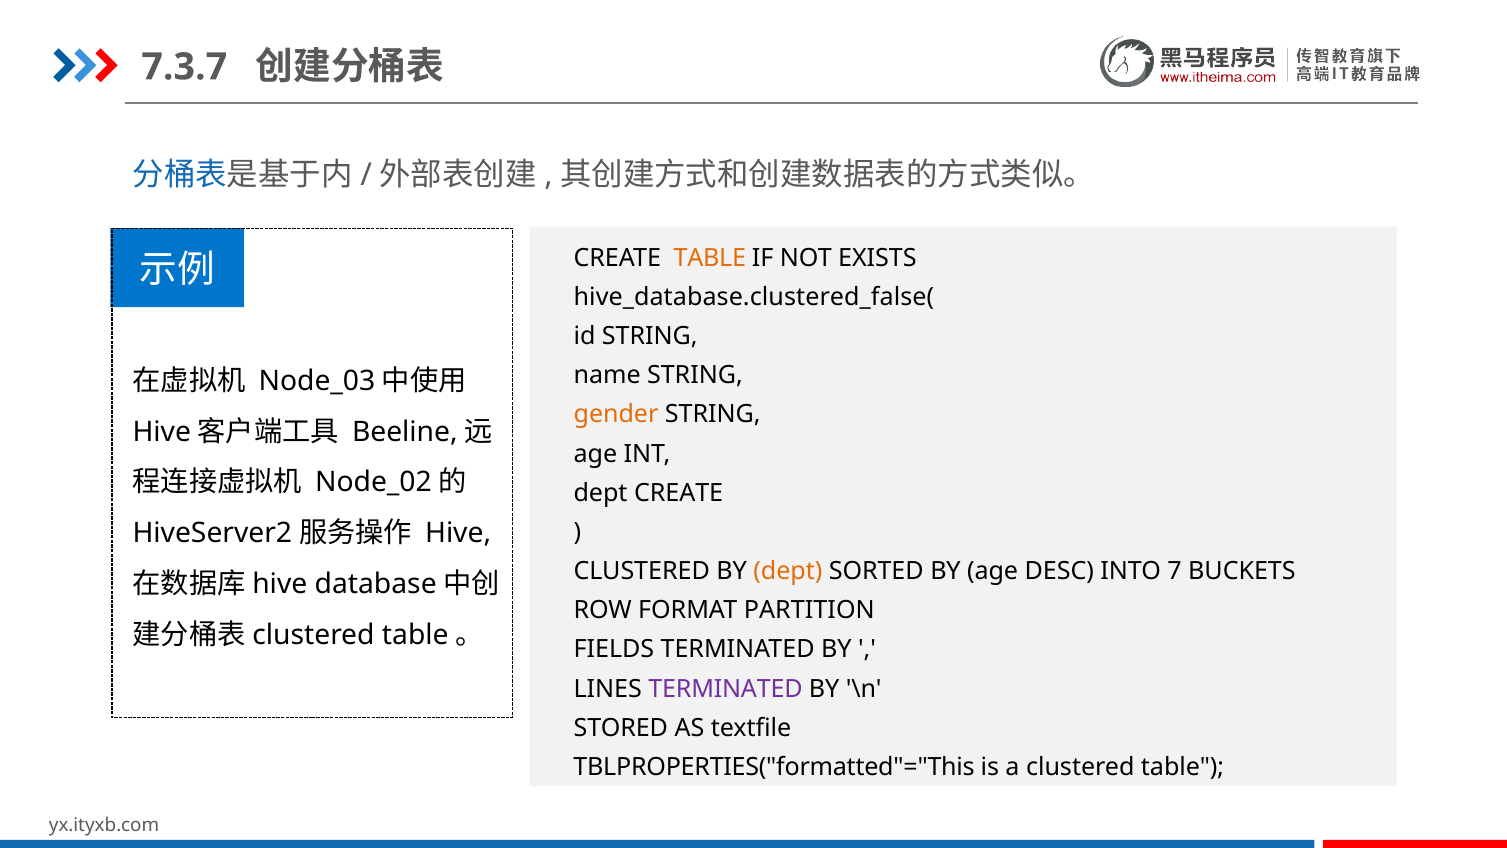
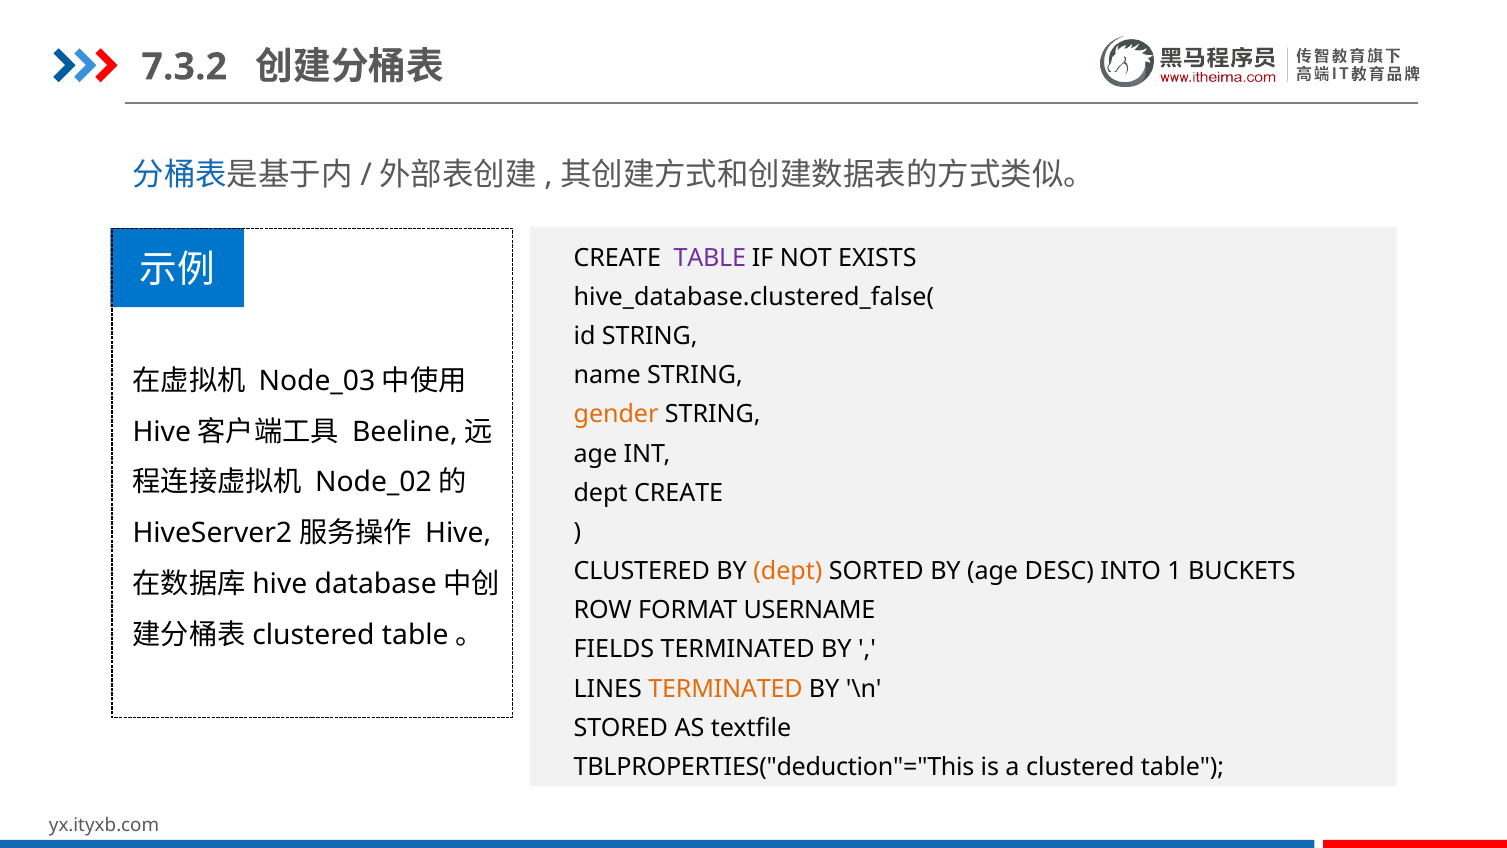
7.3.7: 7.3.7 -> 7.3.2
TABLE at (710, 258) colour: orange -> purple
7: 7 -> 1
PARTITION: PARTITION -> USERNAME
TERMINATED at (725, 689) colour: purple -> orange
TBLPROPERTIES("formatted"="This: TBLPROPERTIES("formatted"="This -> TBLPROPERTIES("deduction"="This
